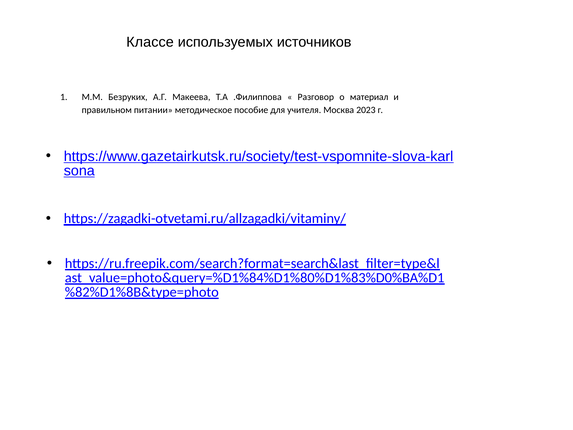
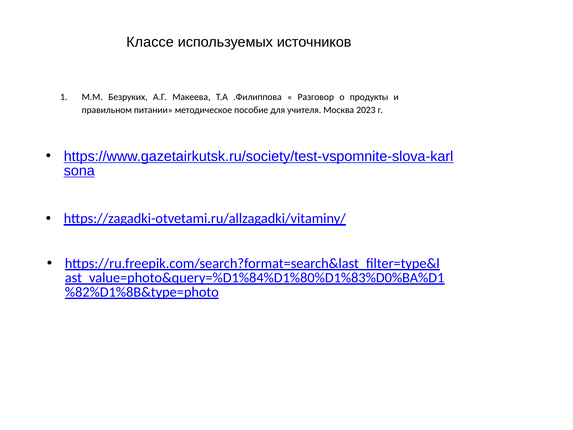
материал: материал -> продукты
